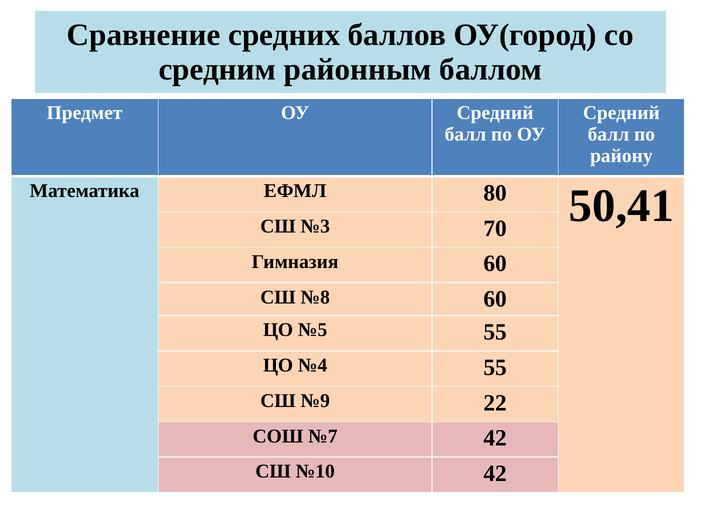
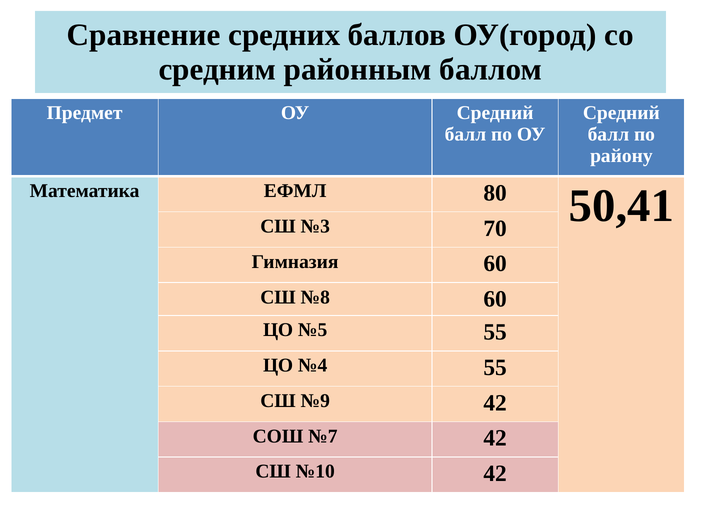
№9 22: 22 -> 42
